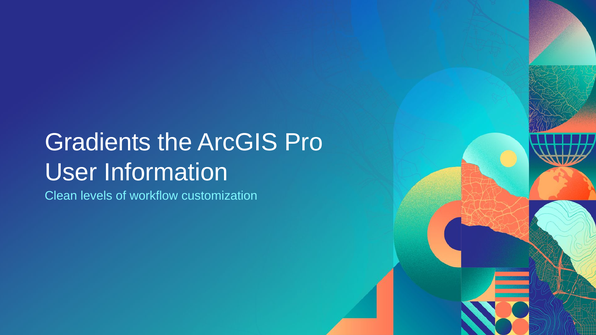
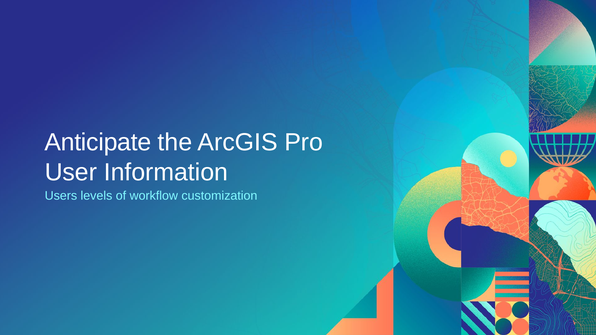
Gradients: Gradients -> Anticipate
Clean: Clean -> Users
